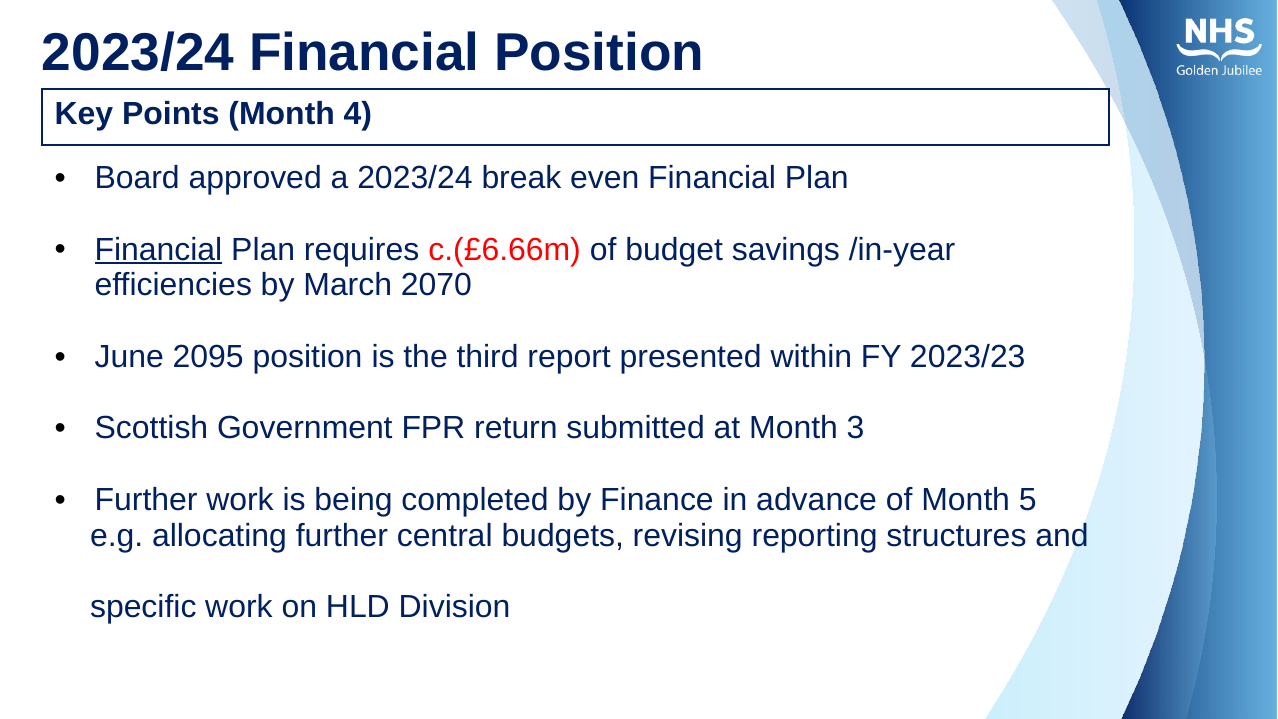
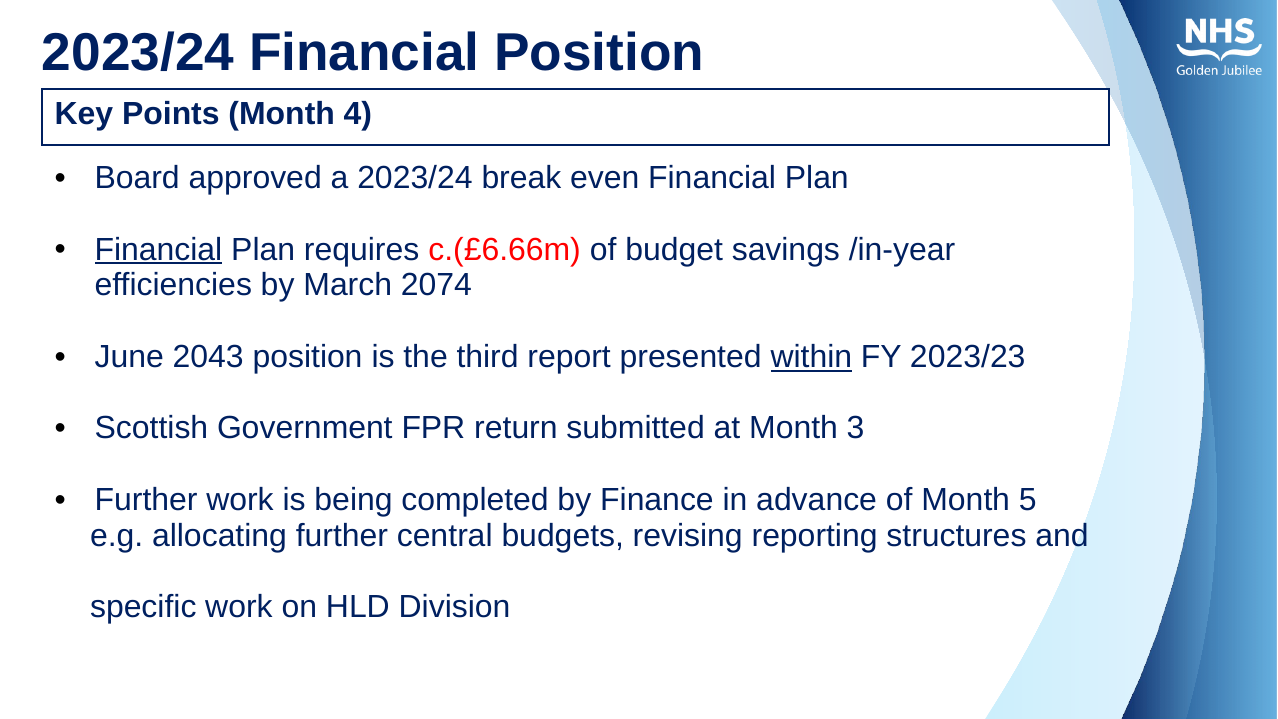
2070: 2070 -> 2074
2095: 2095 -> 2043
within underline: none -> present
